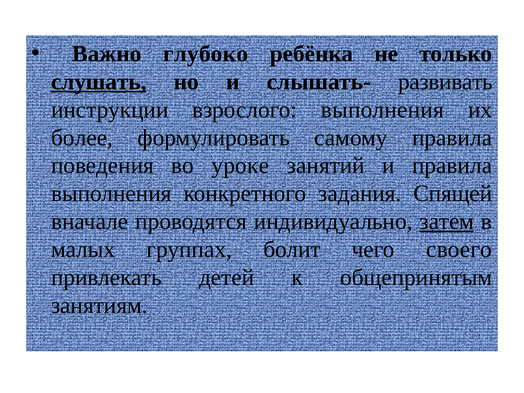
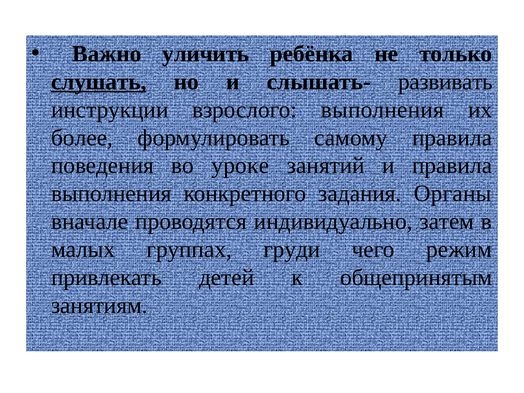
глубоко: глубоко -> уличить
Спящей: Спящей -> Органы
затем underline: present -> none
болит: болит -> груди
своего: своего -> режим
